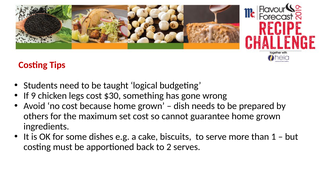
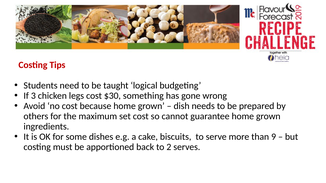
9: 9 -> 3
1: 1 -> 9
